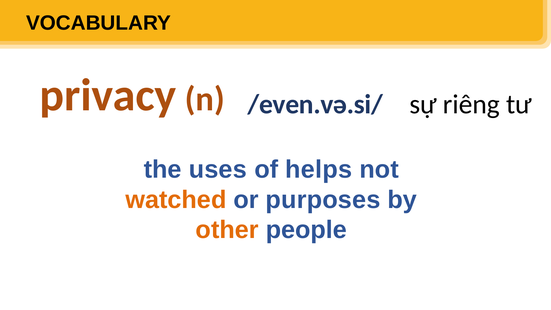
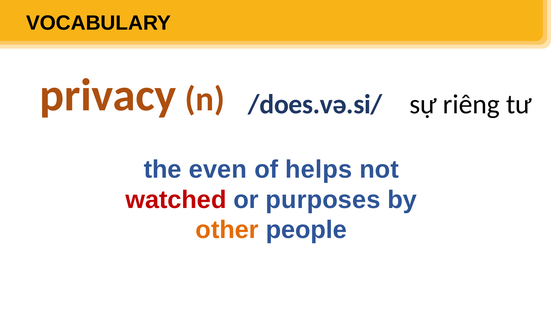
/even.və.si/: /even.və.si/ -> /does.və.si/
uses: uses -> even
watched colour: orange -> red
